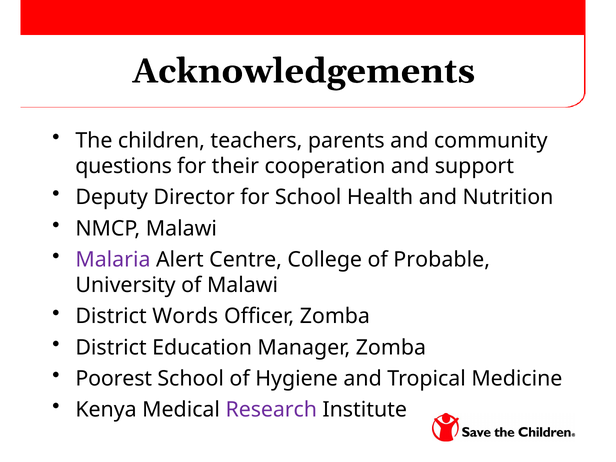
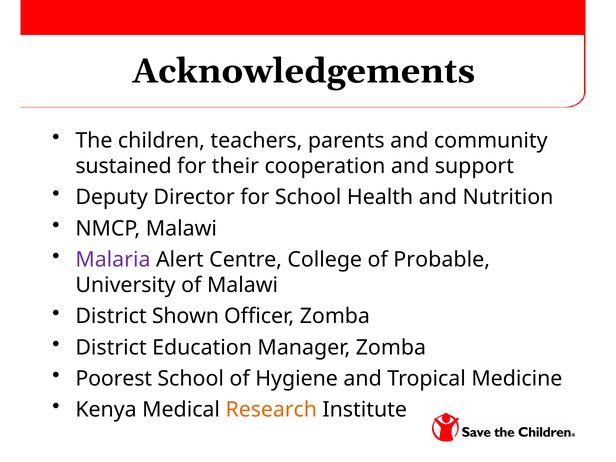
questions: questions -> sustained
Words: Words -> Shown
Research colour: purple -> orange
